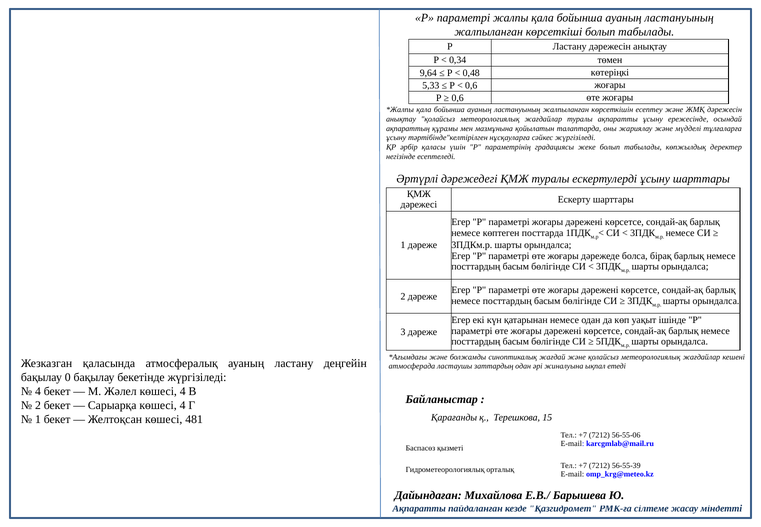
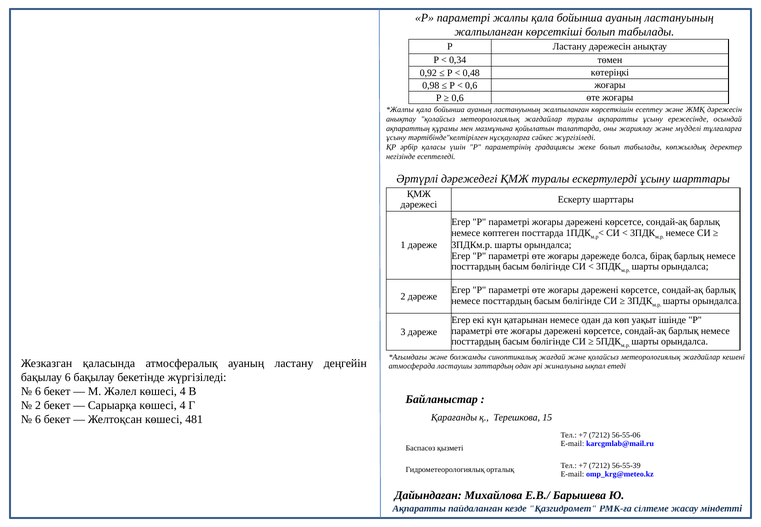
9,64: 9,64 -> 0,92
5,33: 5,33 -> 0,98
бақылау 0: 0 -> 6
4 at (38, 391): 4 -> 6
1 at (38, 419): 1 -> 6
